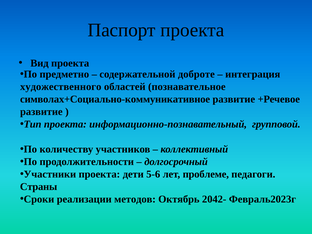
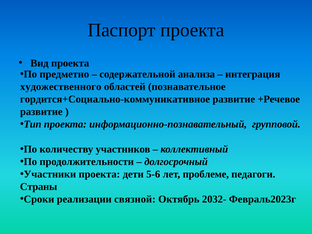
доброте: доброте -> анализа
символах+Социально-коммуникативное: символах+Социально-коммуникативное -> гордится+Социально-коммуникативное
методов: методов -> связной
2042-: 2042- -> 2032-
